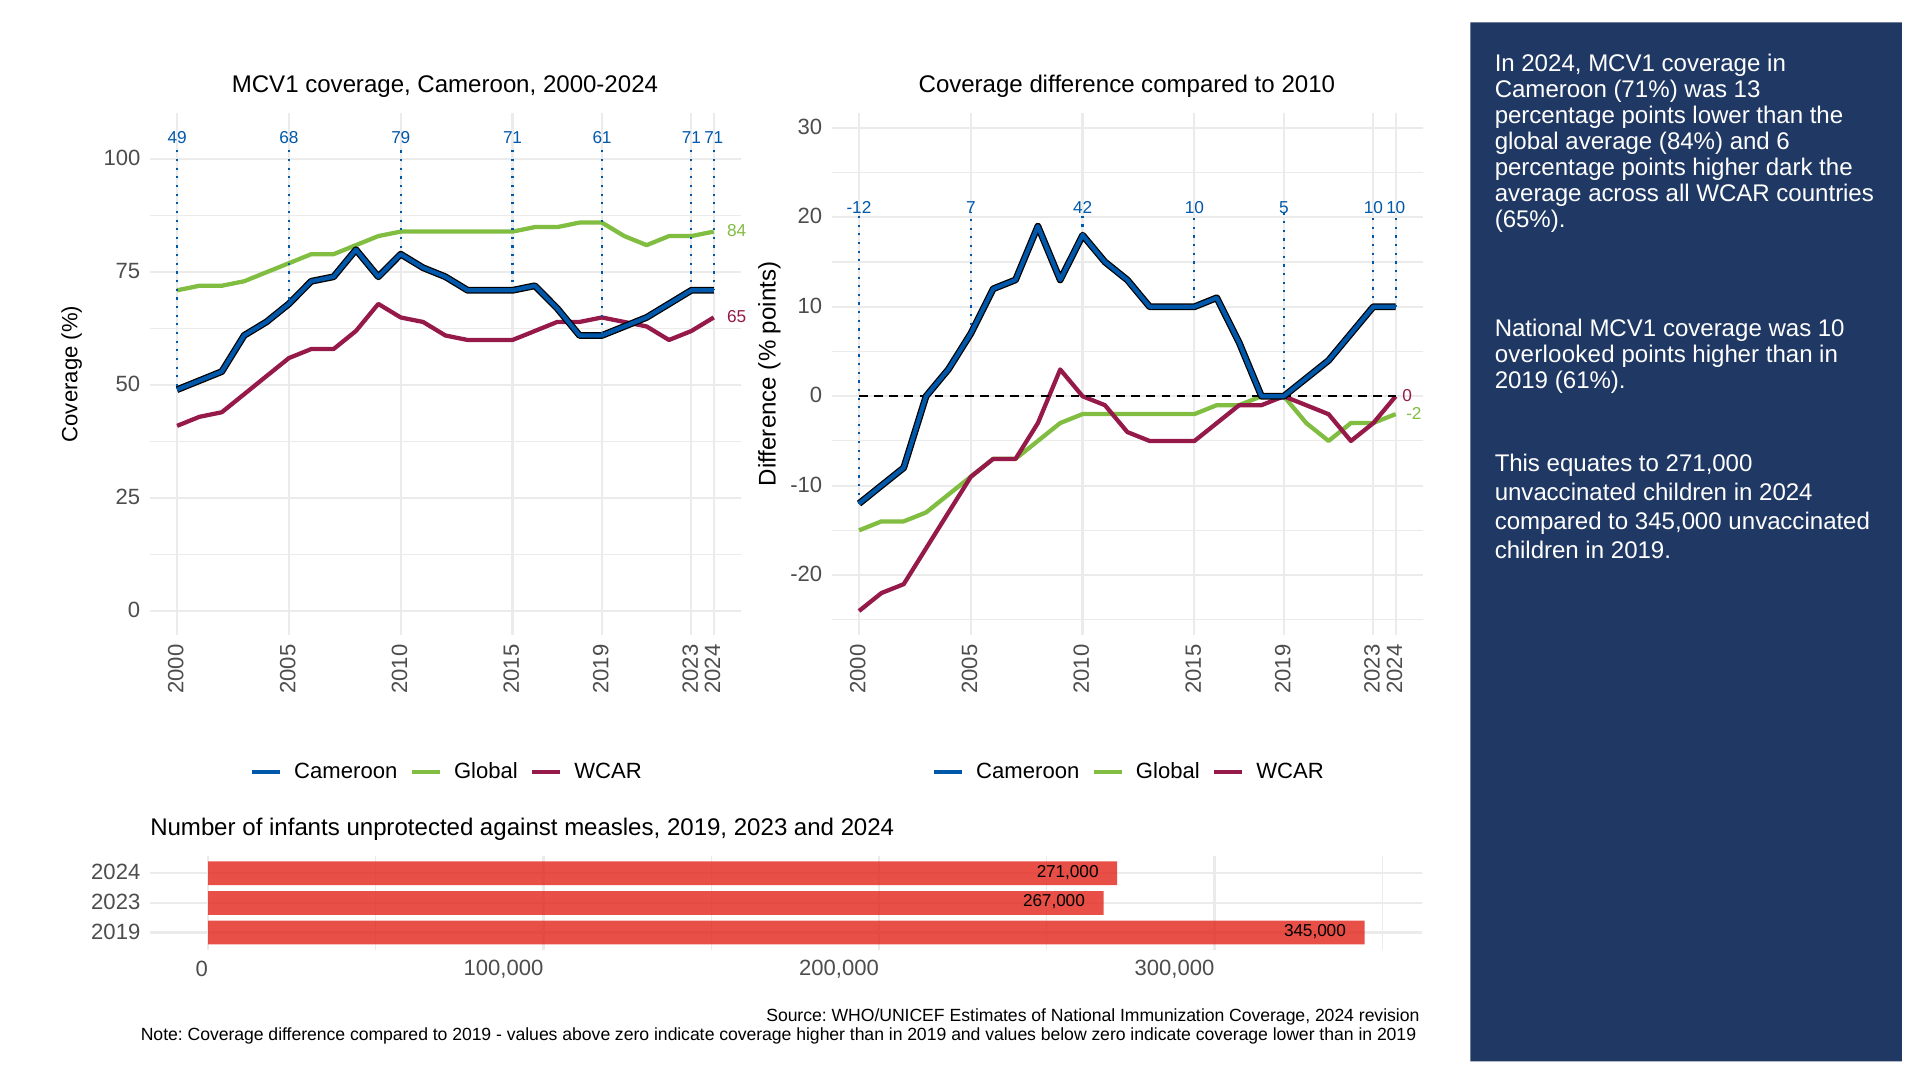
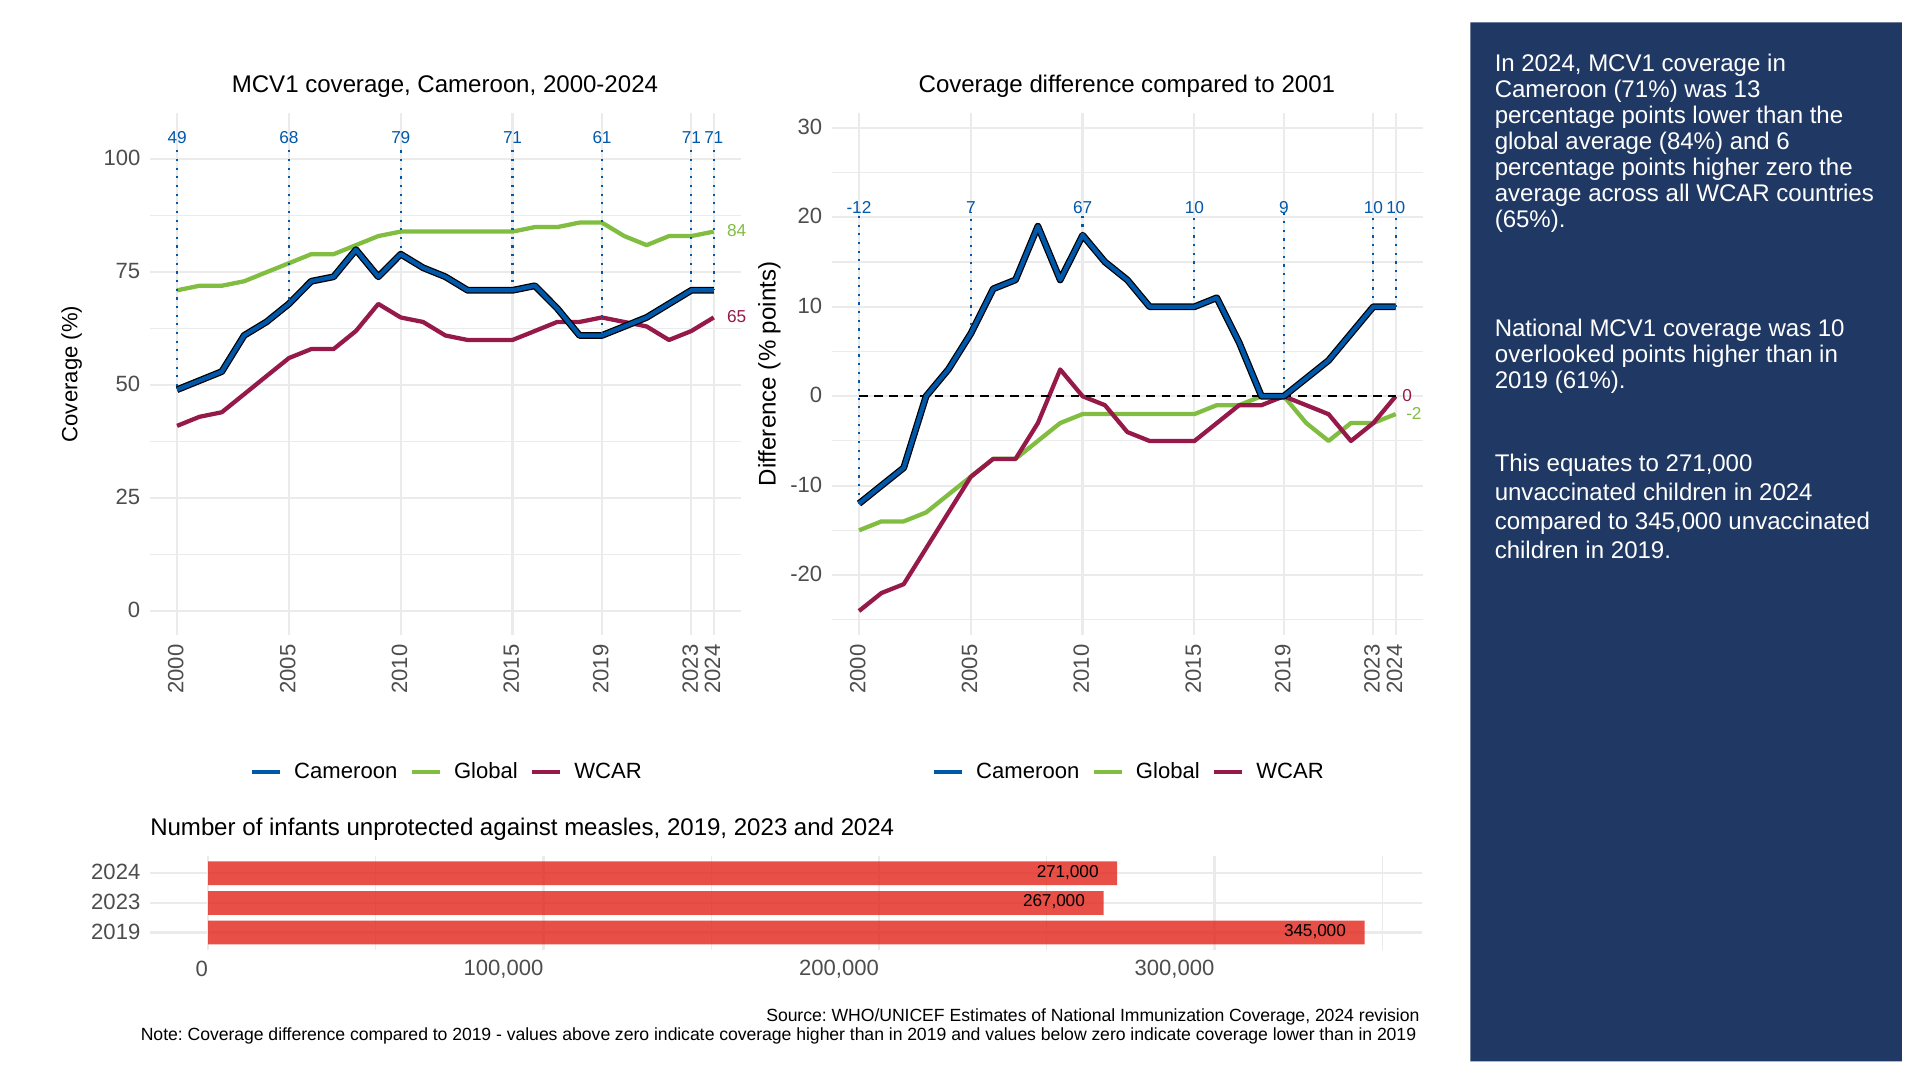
2010: 2010 -> 2001
higher dark: dark -> zero
42: 42 -> 67
10 5: 5 -> 9
